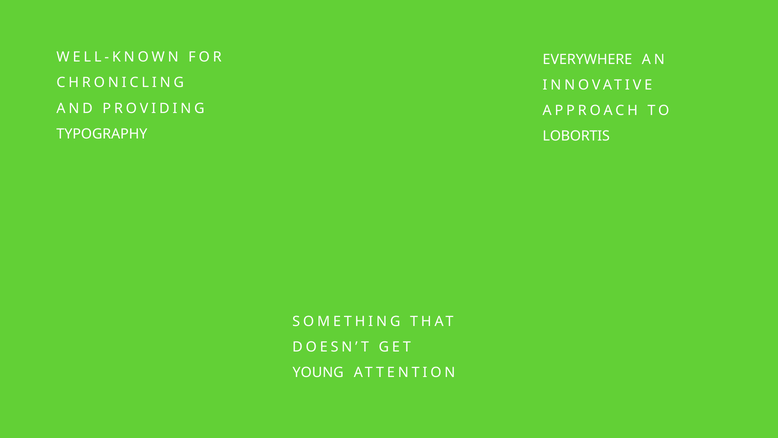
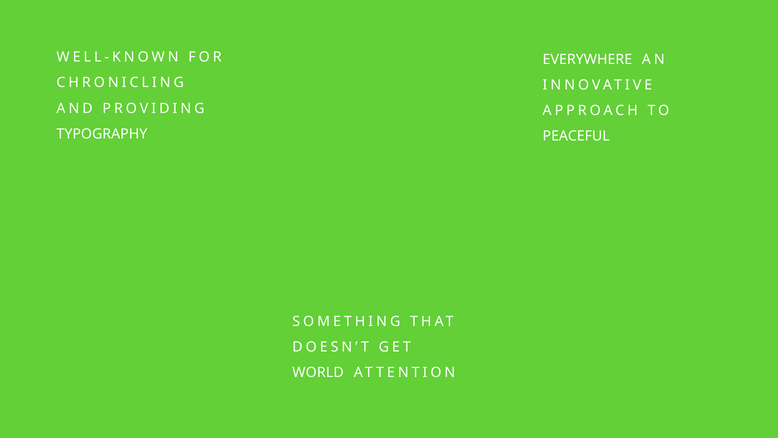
LOBORTIS: LOBORTIS -> PEACEFUL
YOUNG: YOUNG -> WORLD
